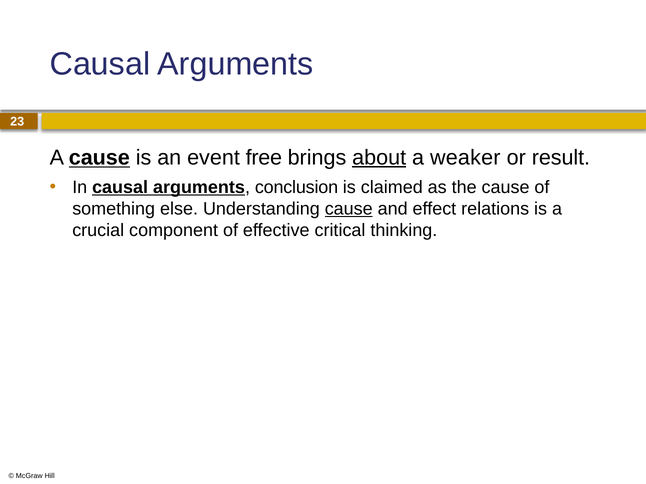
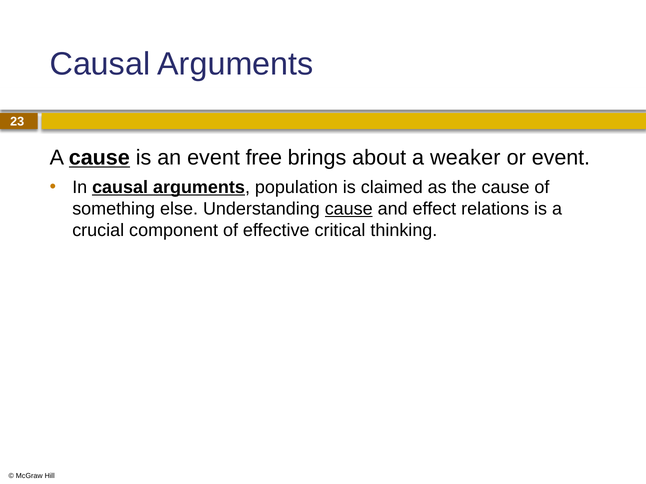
about underline: present -> none
or result: result -> event
conclusion: conclusion -> population
